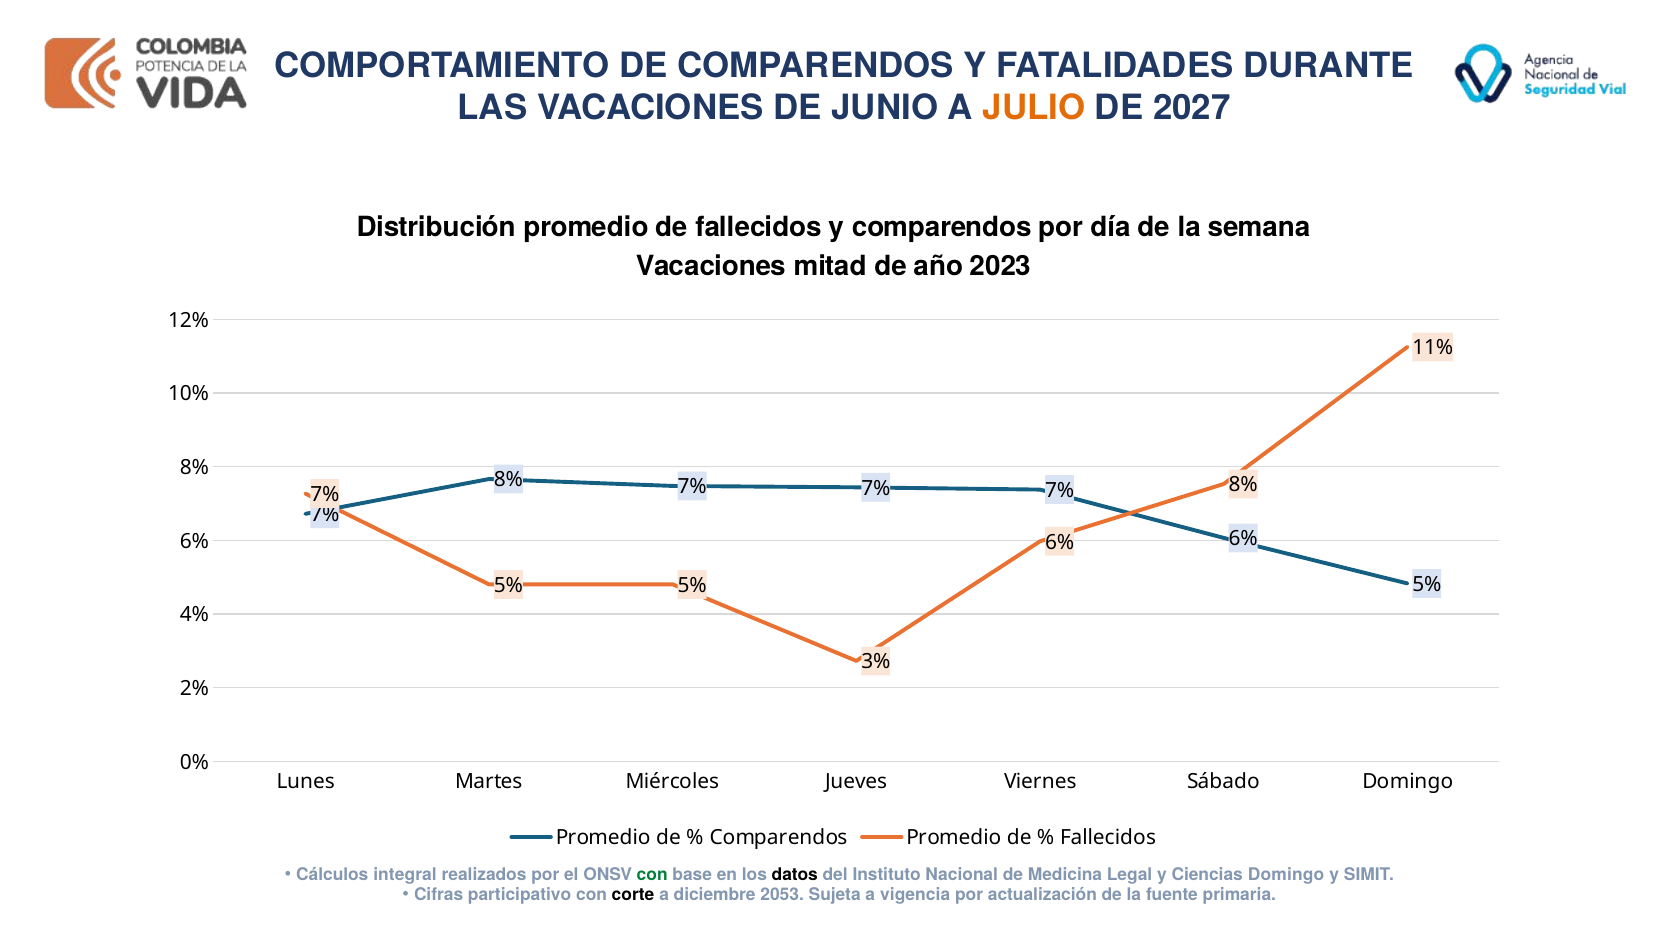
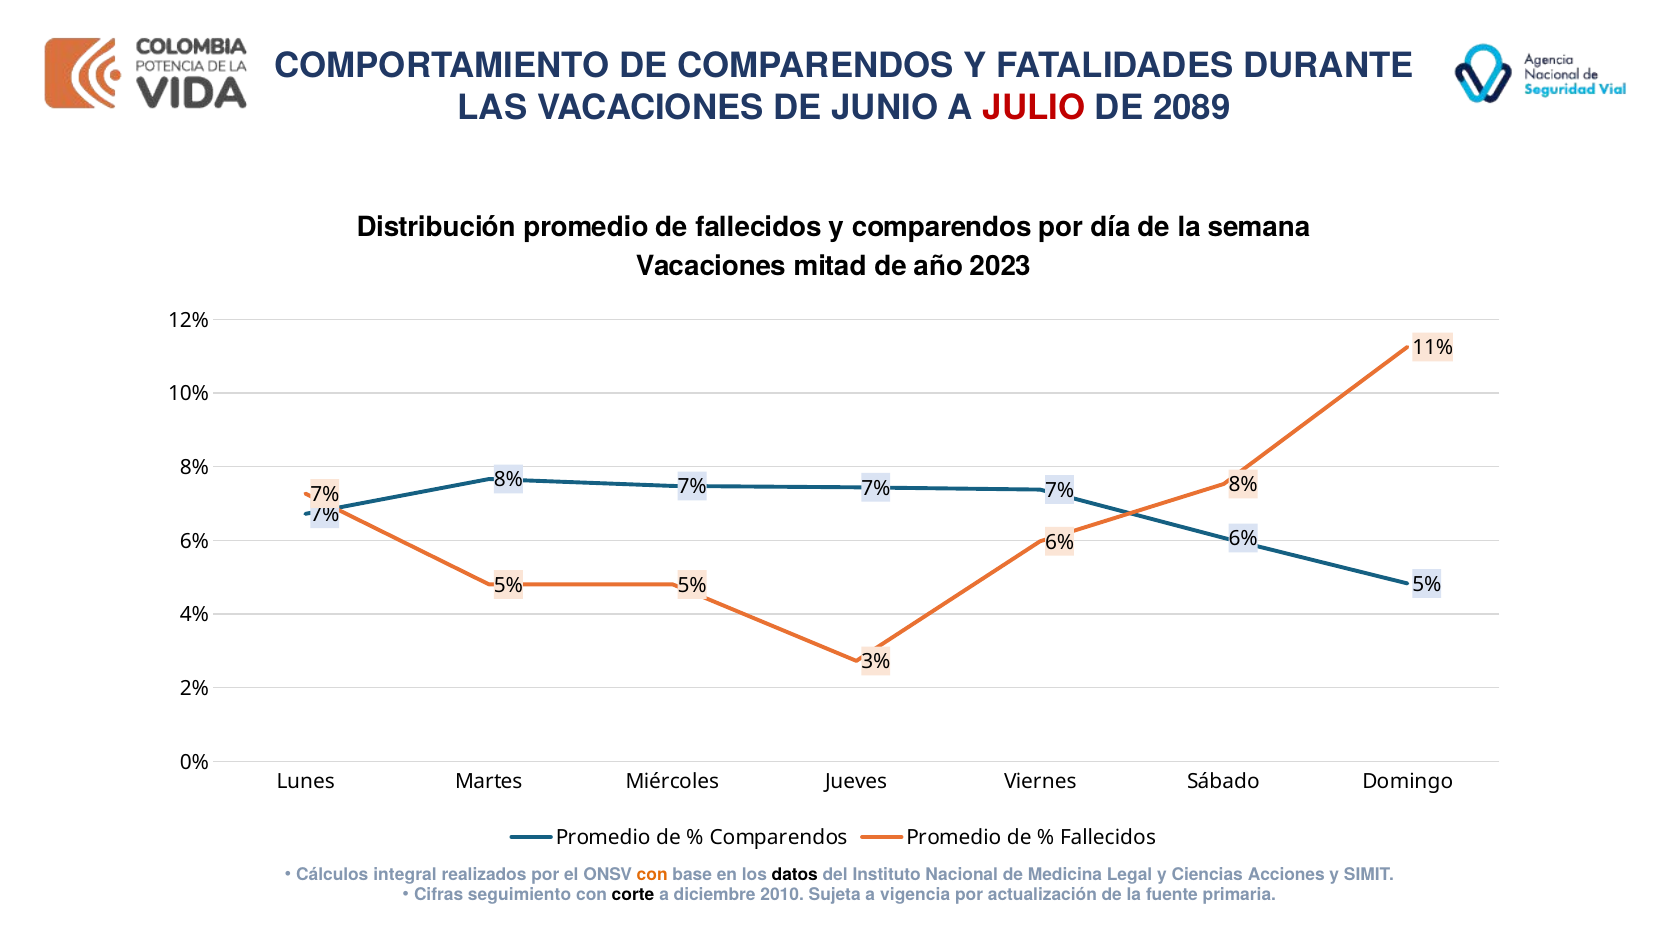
JULIO colour: orange -> red
2027: 2027 -> 2089
con at (652, 874) colour: green -> orange
Ciencias Domingo: Domingo -> Acciones
participativo: participativo -> seguimiento
2053: 2053 -> 2010
